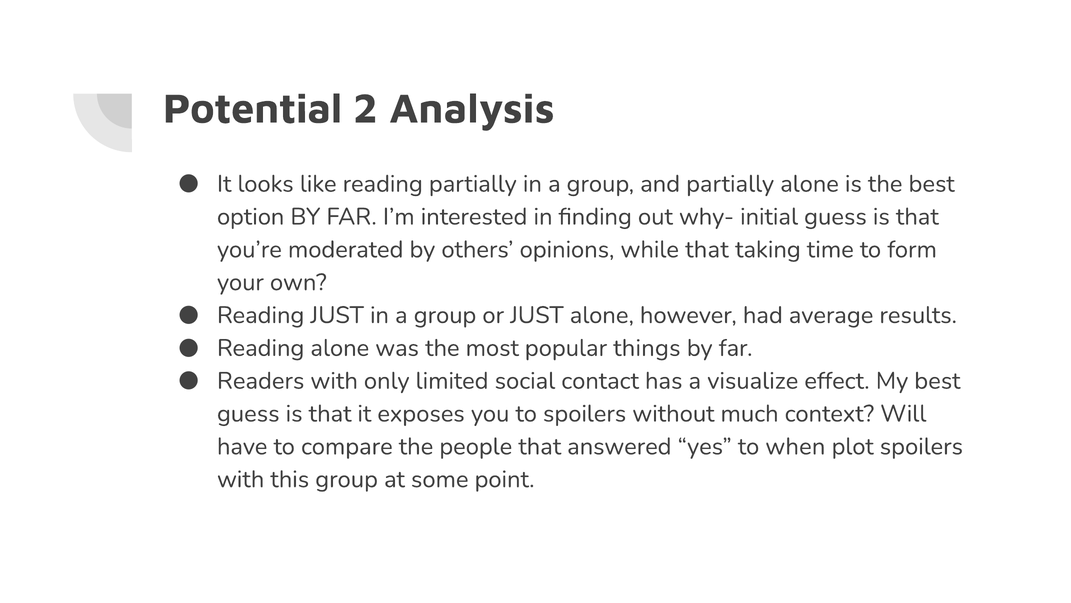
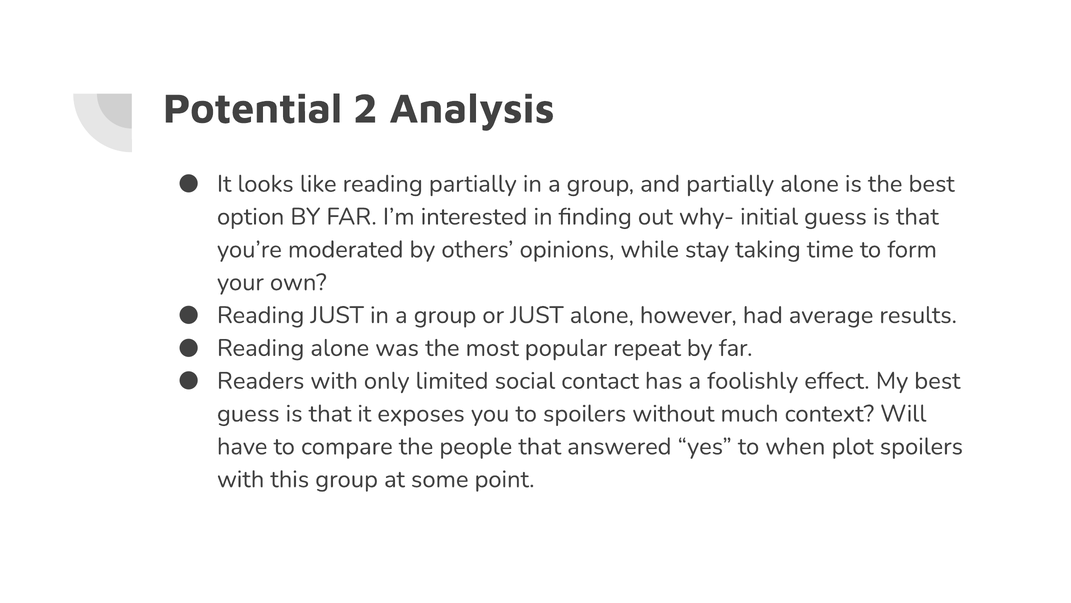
while that: that -> stay
things: things -> repeat
visualize: visualize -> foolishly
